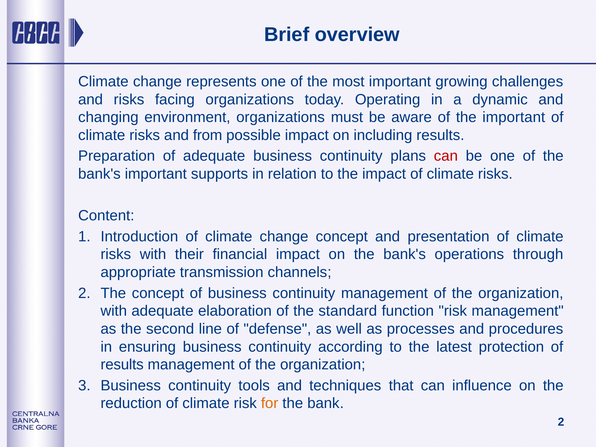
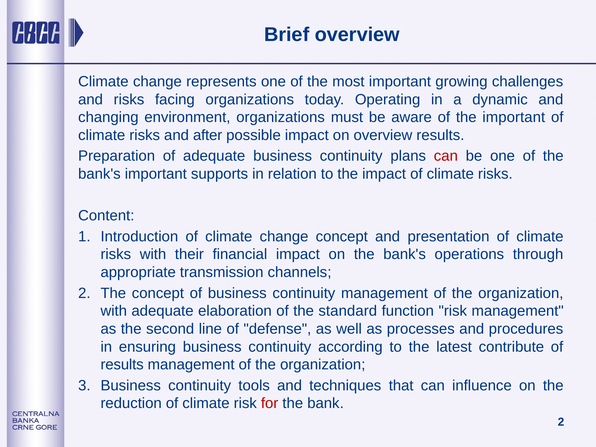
from: from -> after
on including: including -> overview
protection: protection -> contribute
for colour: orange -> red
